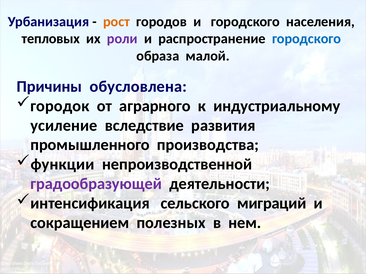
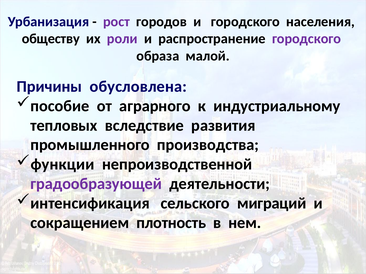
рост colour: orange -> purple
тепловых: тепловых -> обществу
городского at (307, 39) colour: blue -> purple
городок: городок -> пособие
усиление: усиление -> тепловых
полезных: полезных -> плотность
